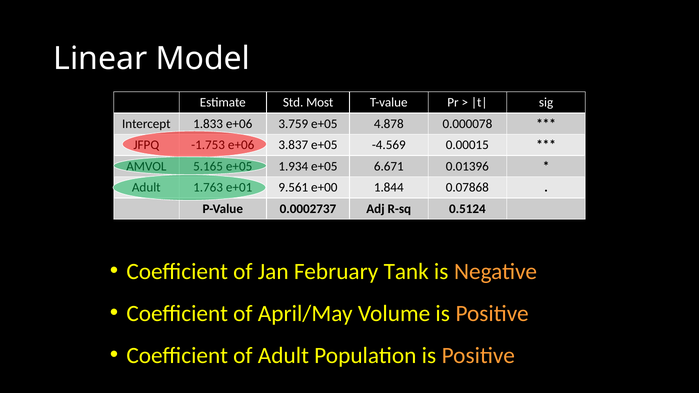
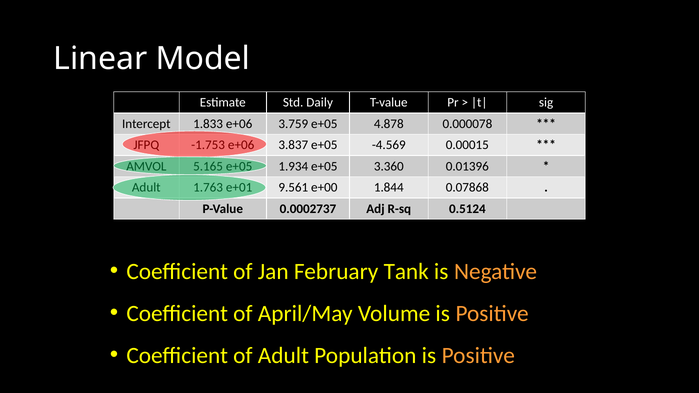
Most: Most -> Daily
6.671: 6.671 -> 3.360
